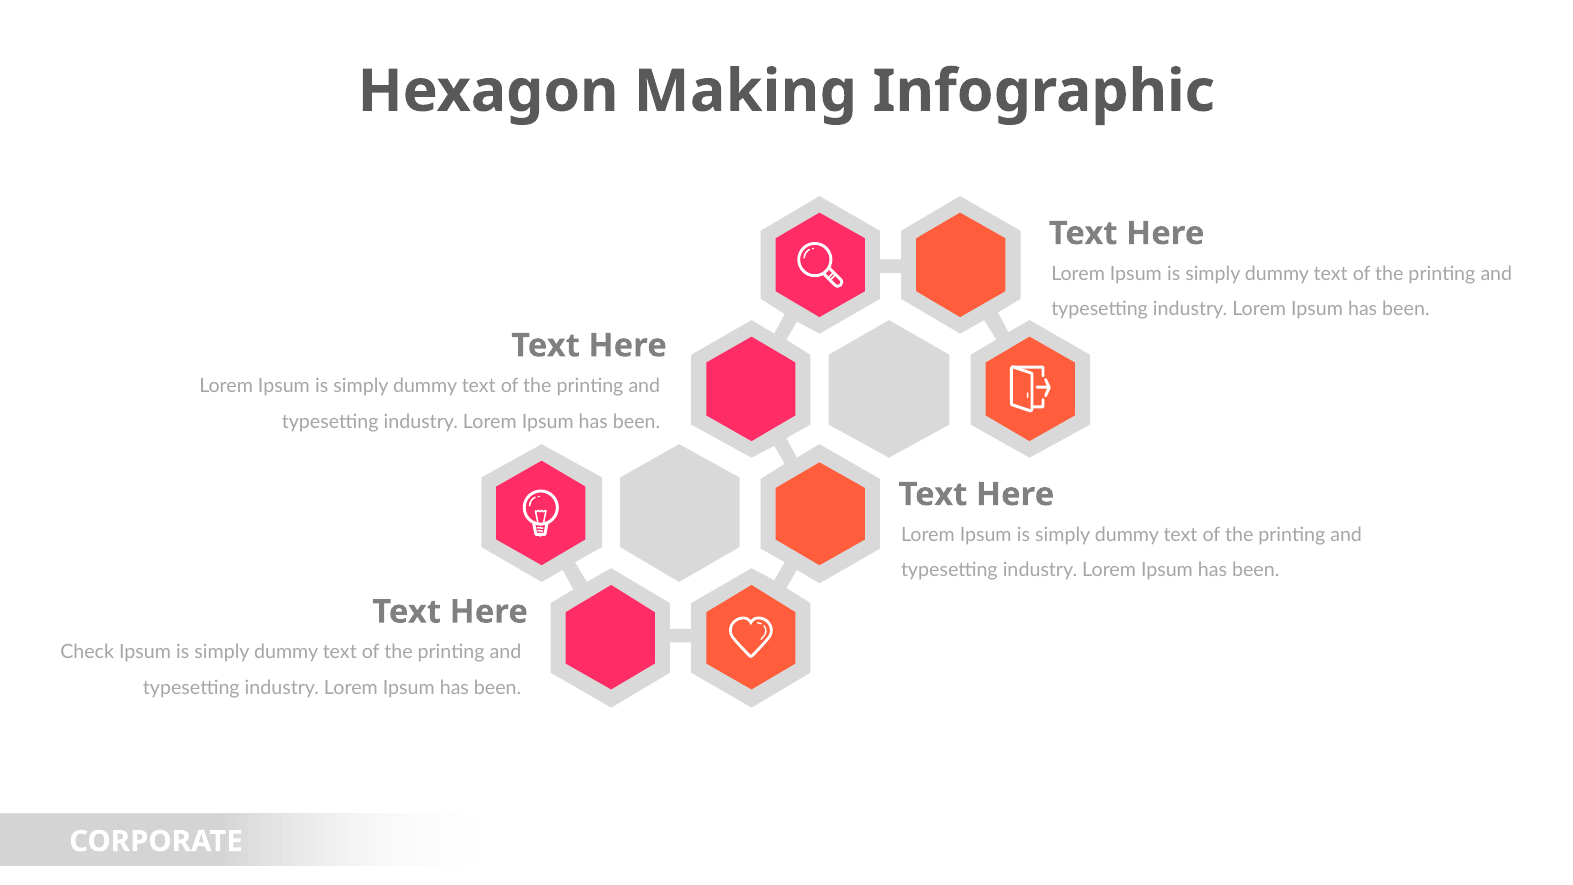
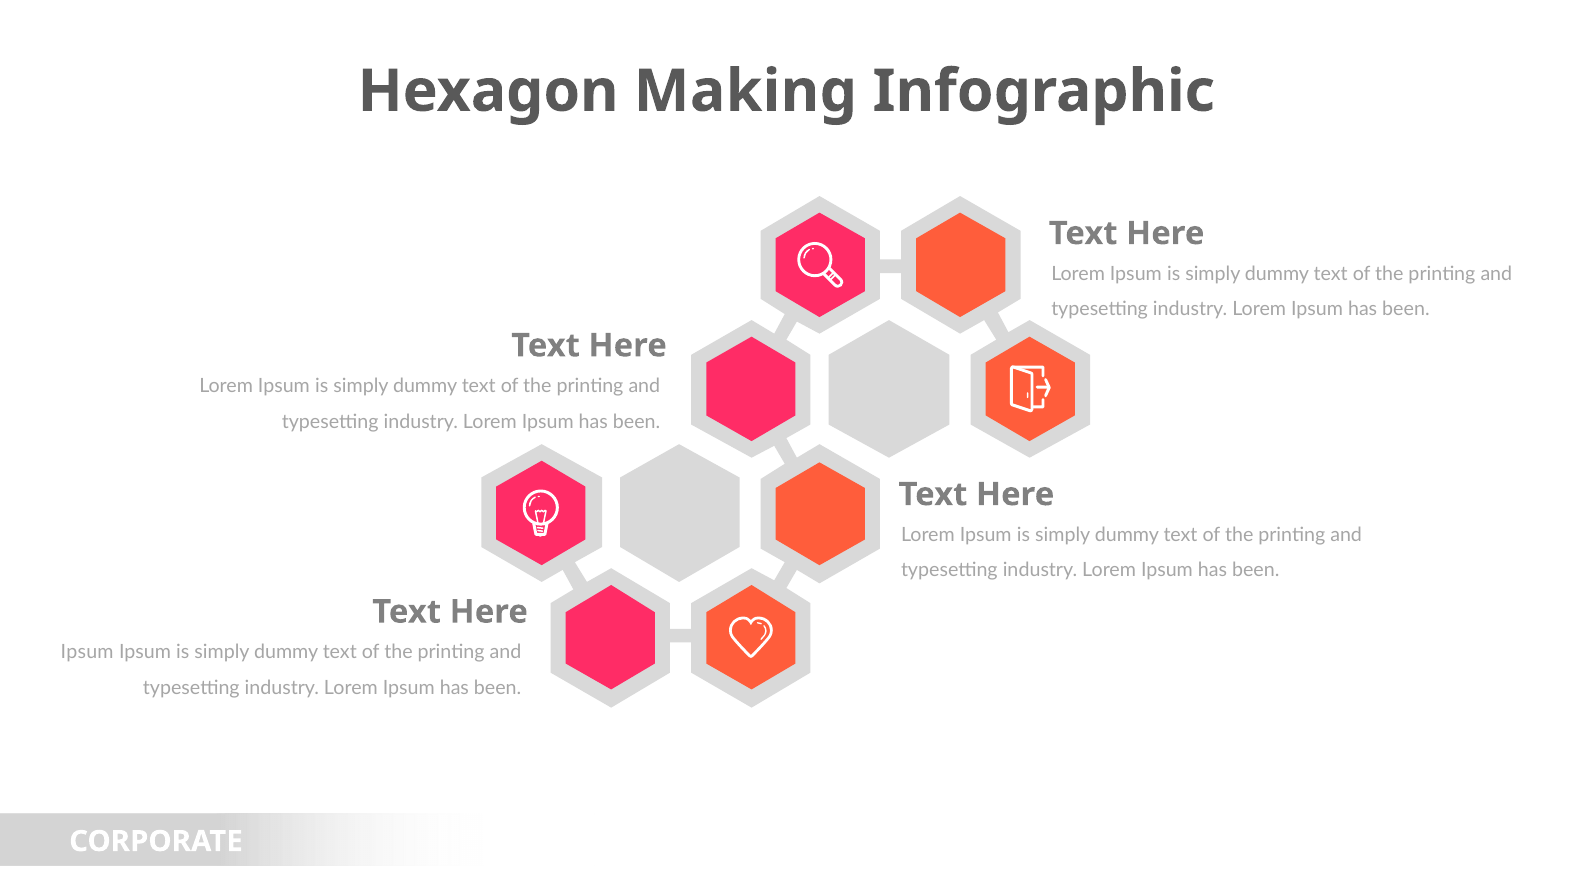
Check at (87, 652): Check -> Ipsum
